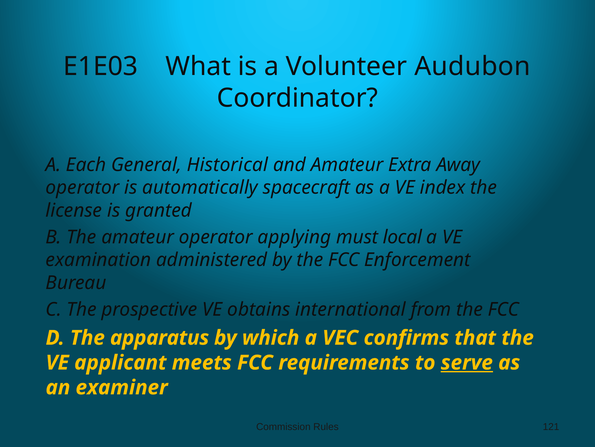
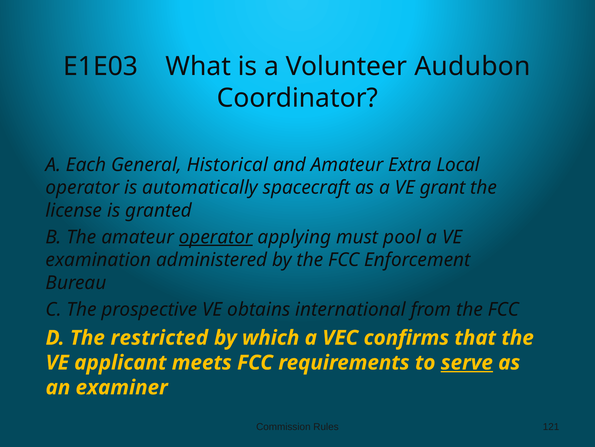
Away: Away -> Local
index: index -> grant
operator at (216, 237) underline: none -> present
local: local -> pool
apparatus: apparatus -> restricted
